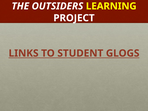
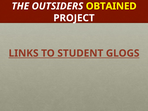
LEARNING: LEARNING -> OBTAINED
